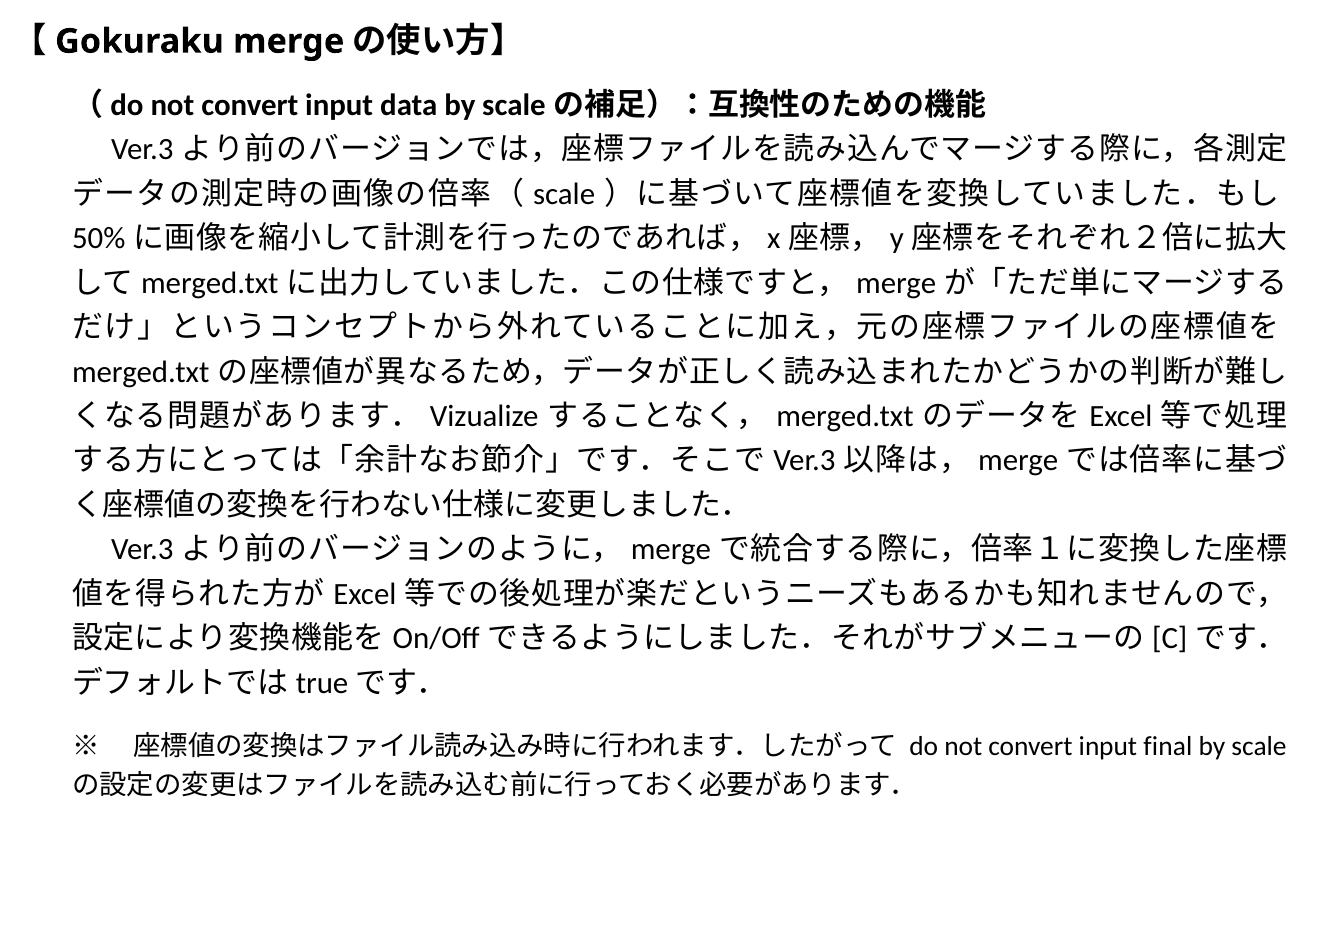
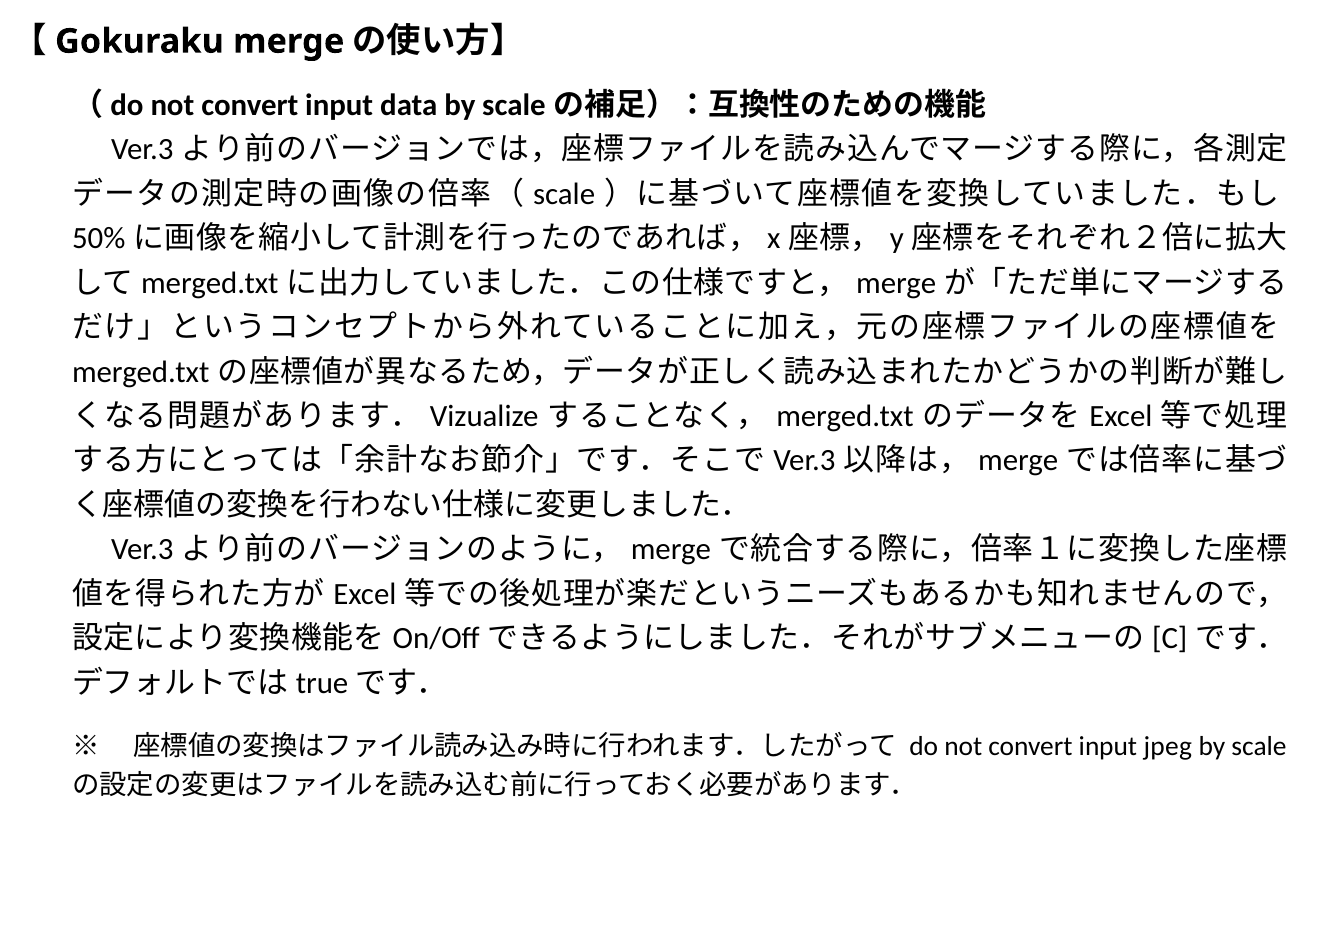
final: final -> jpeg
